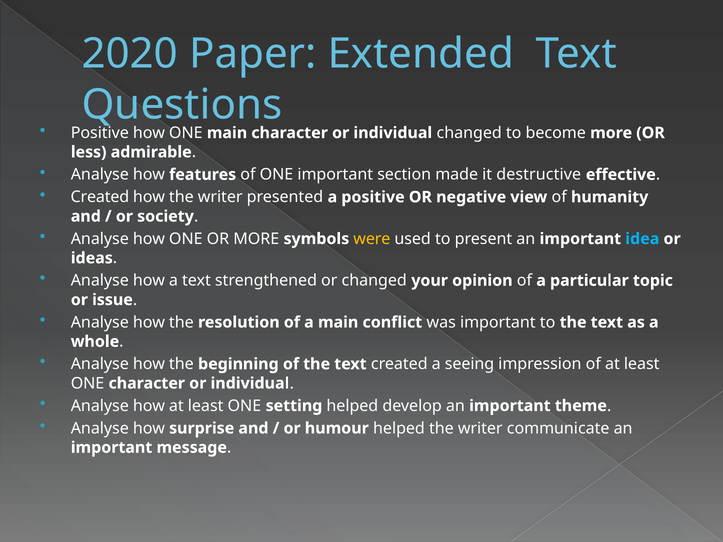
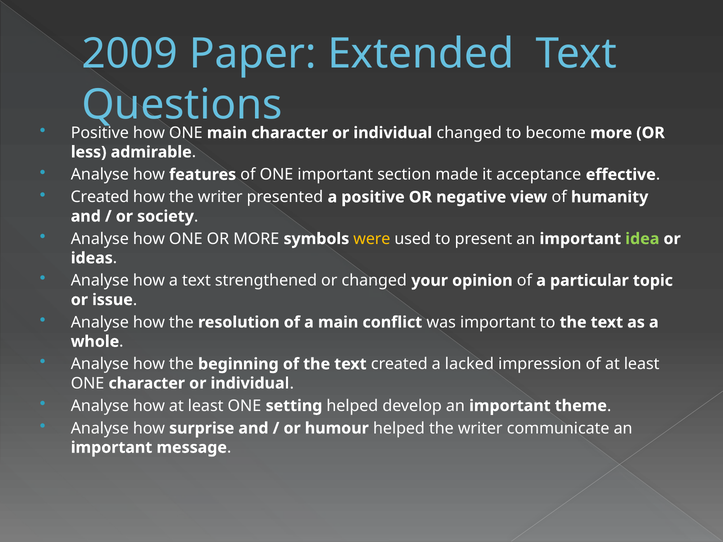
2020: 2020 -> 2009
destructive: destructive -> acceptance
idea colour: light blue -> light green
seeing: seeing -> lacked
